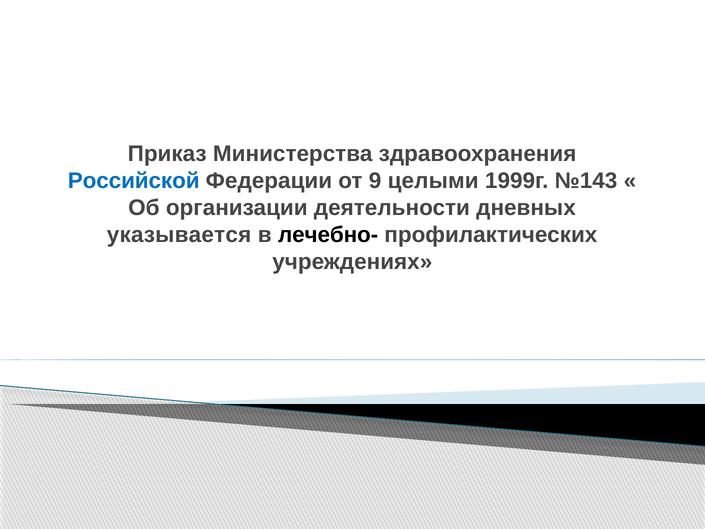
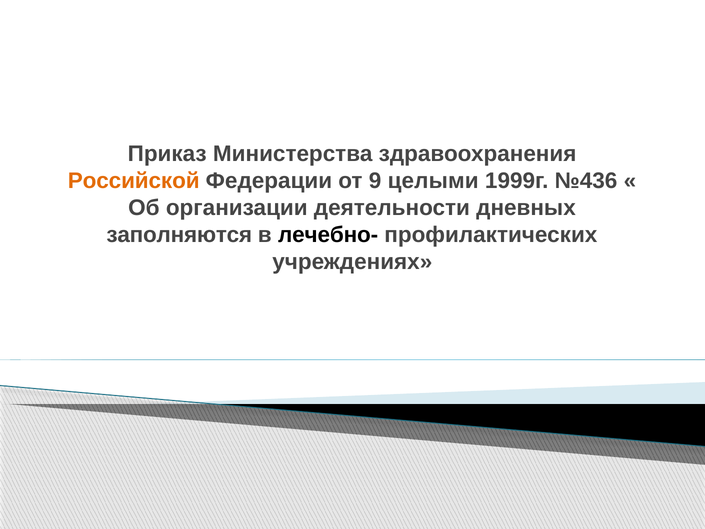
Российской colour: blue -> orange
№143: №143 -> №436
указывается: указывается -> заполняются
